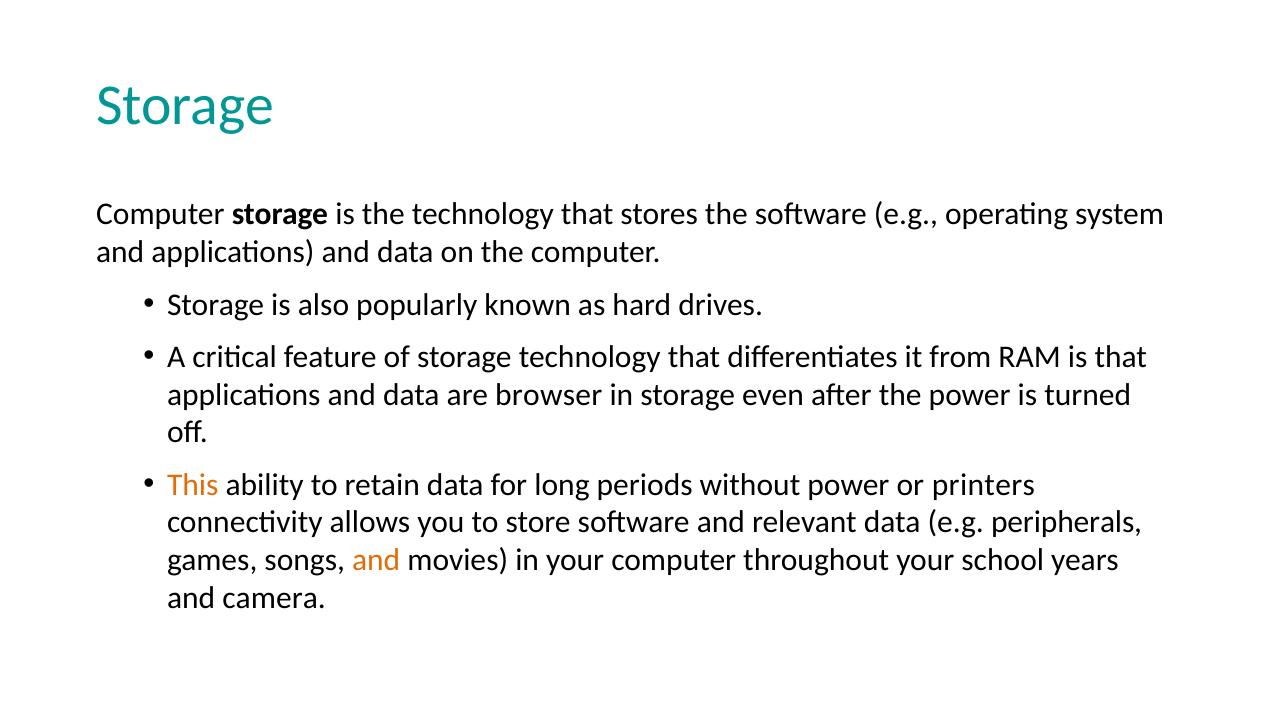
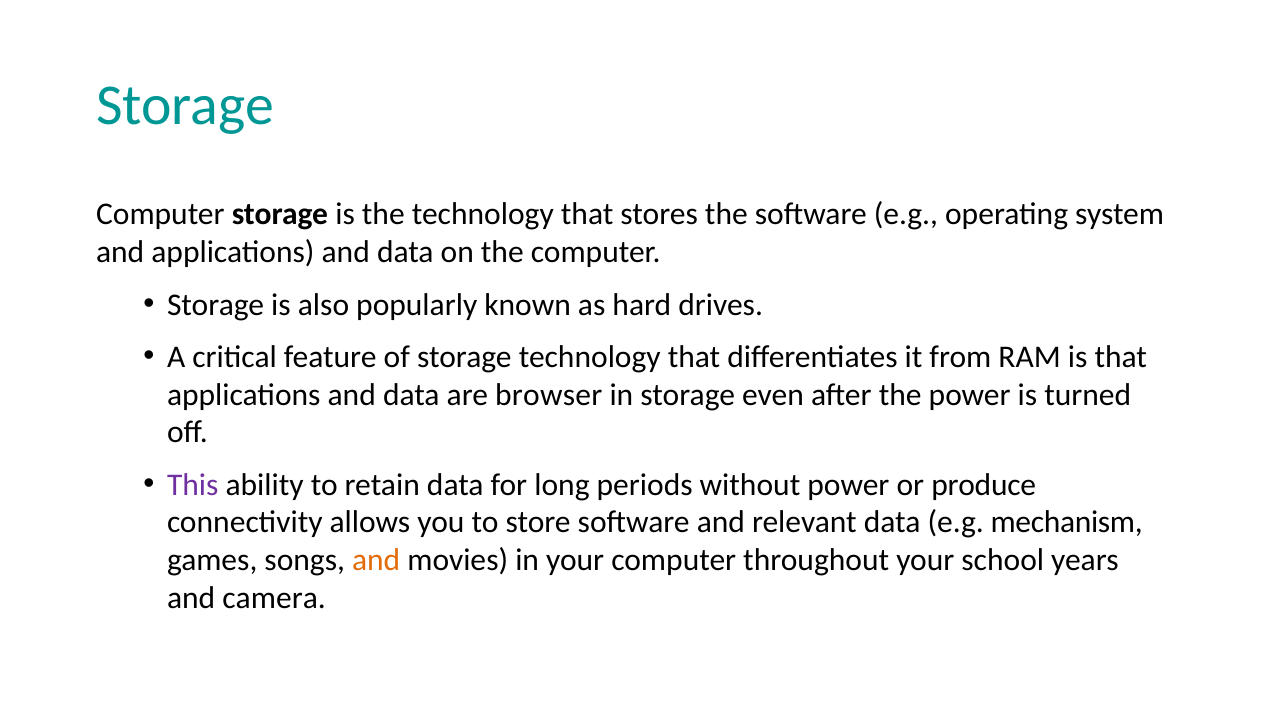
This colour: orange -> purple
printers: printers -> produce
peripherals: peripherals -> mechanism
